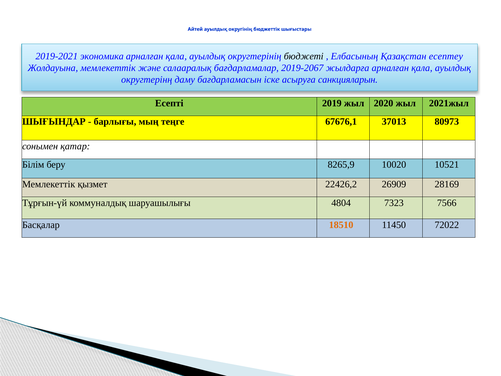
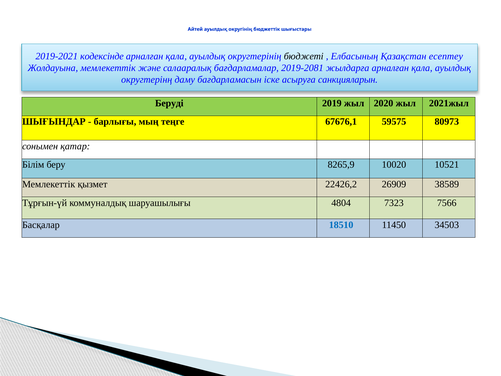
экономика: экономика -> кодексінде
2019-2067: 2019-2067 -> 2019-2081
Есепті: Есепті -> Беруді
37013: 37013 -> 59575
28169: 28169 -> 38589
18510 colour: orange -> blue
72022: 72022 -> 34503
